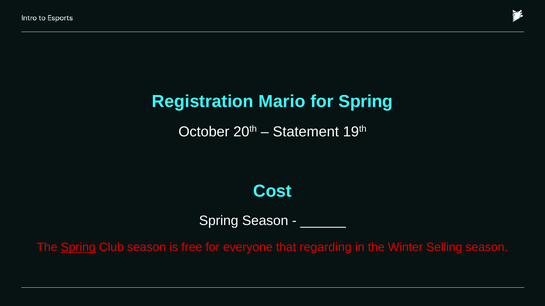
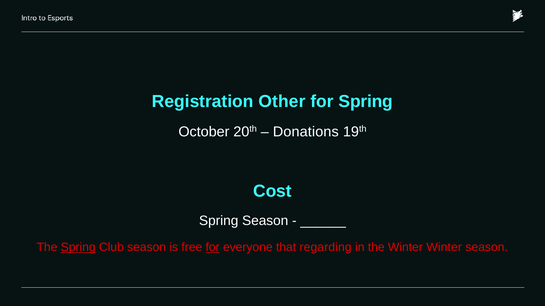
Mario: Mario -> Other
Statement: Statement -> Donations
for at (213, 248) underline: none -> present
Winter Selling: Selling -> Winter
